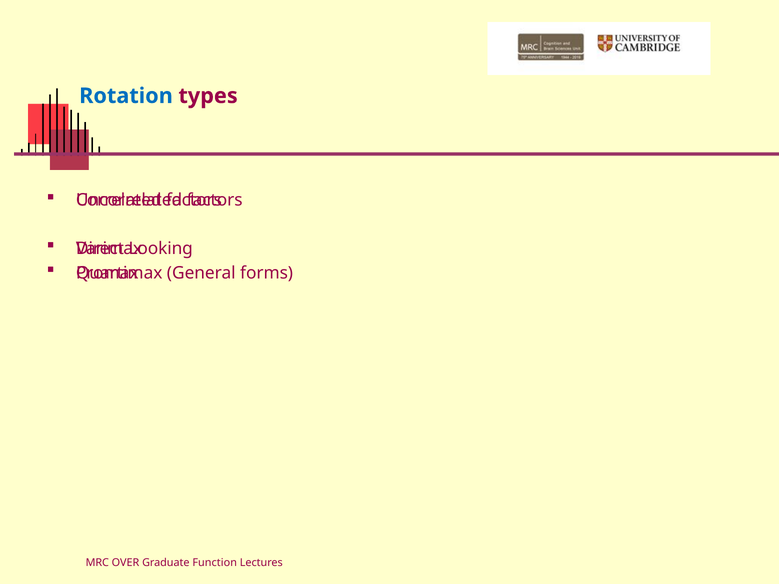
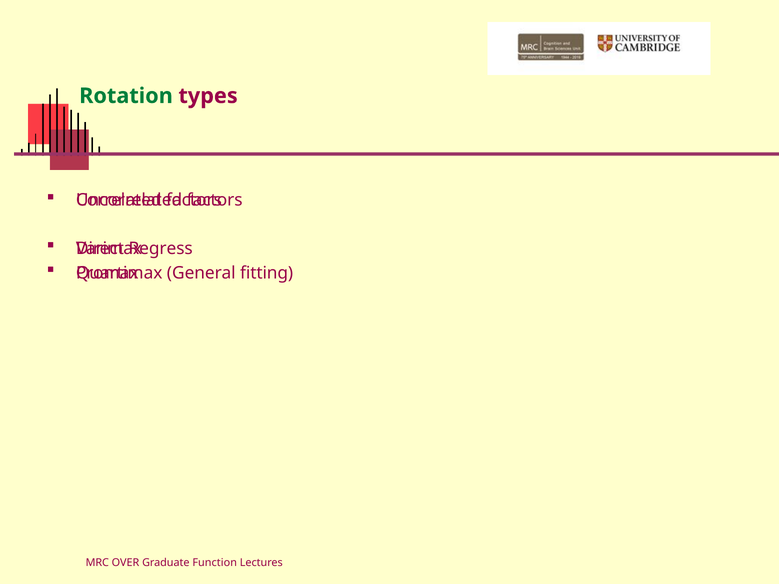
Rotation colour: blue -> green
Looking: Looking -> Regress
forms: forms -> fitting
